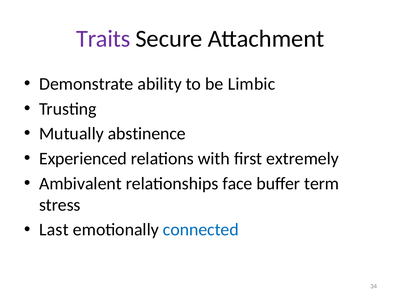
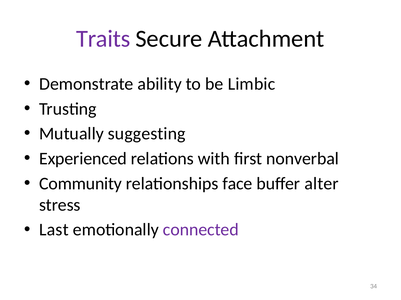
abstinence: abstinence -> suggesting
extremely: extremely -> nonverbal
Ambivalent: Ambivalent -> Community
term: term -> alter
connected colour: blue -> purple
